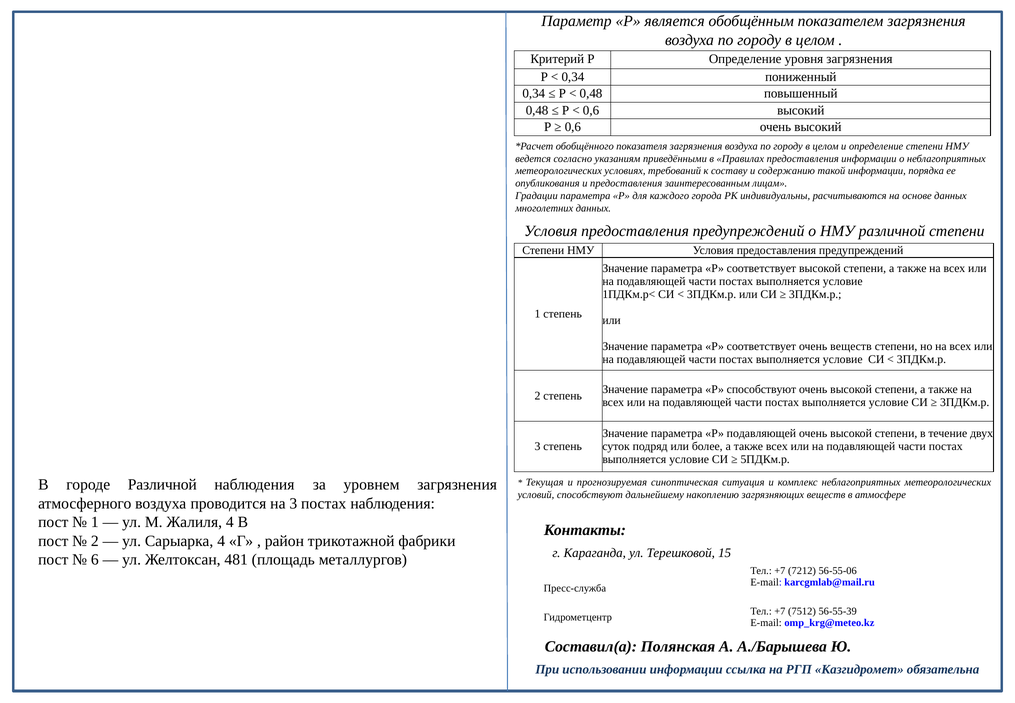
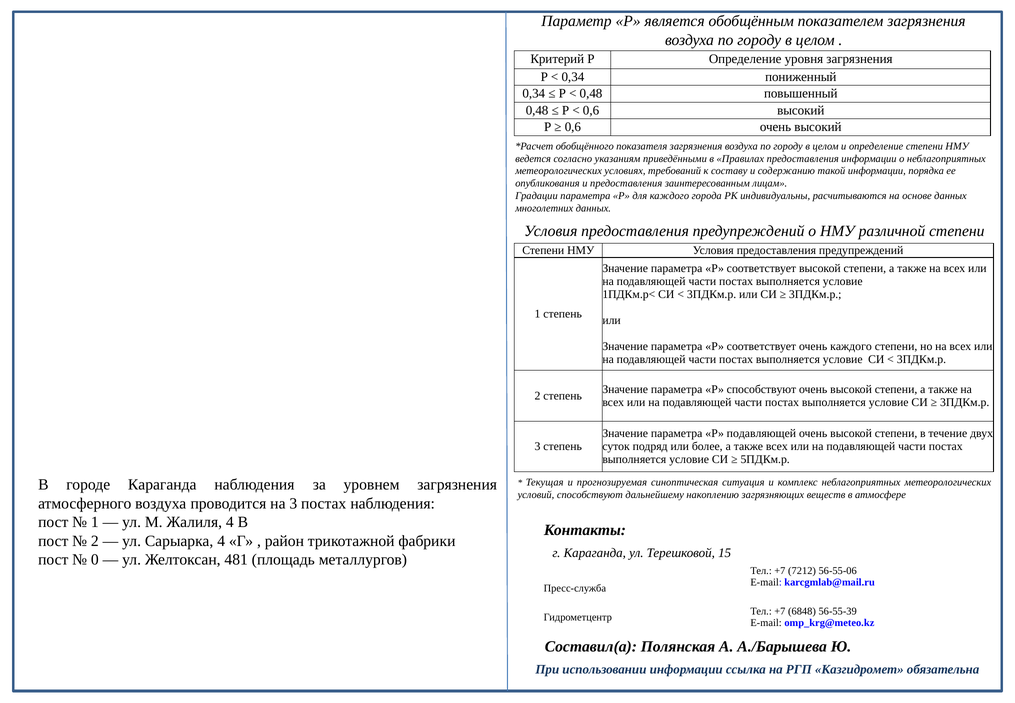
очень веществ: веществ -> каждого
городе Различной: Различной -> Караганда
6: 6 -> 0
7512: 7512 -> 6848
